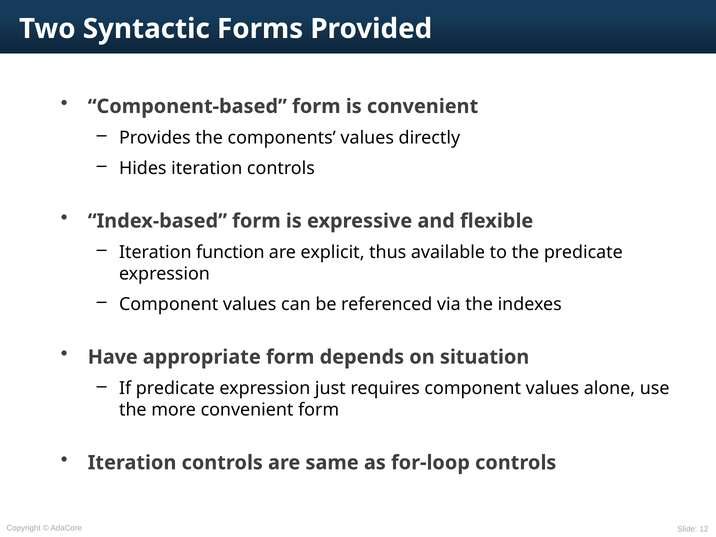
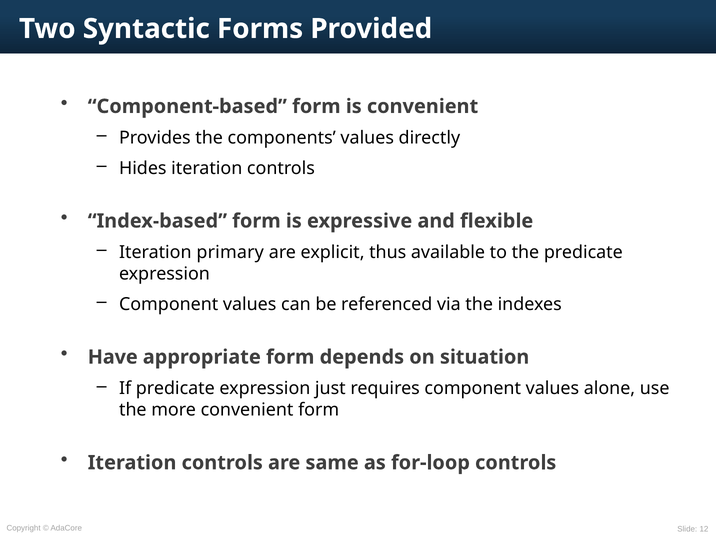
function: function -> primary
